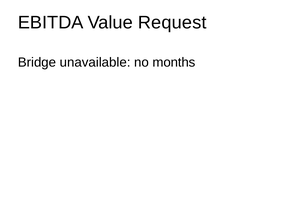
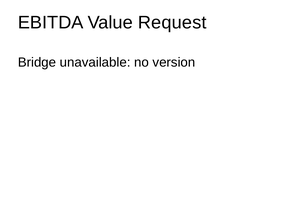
months: months -> version
